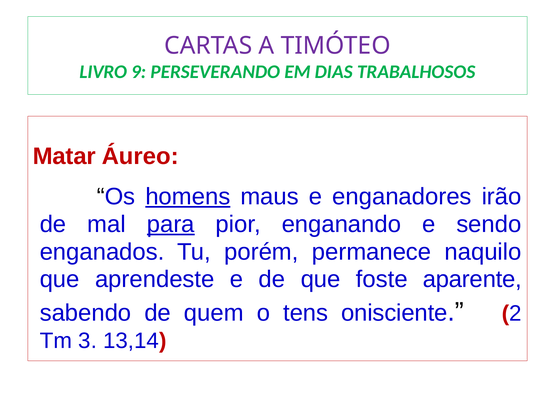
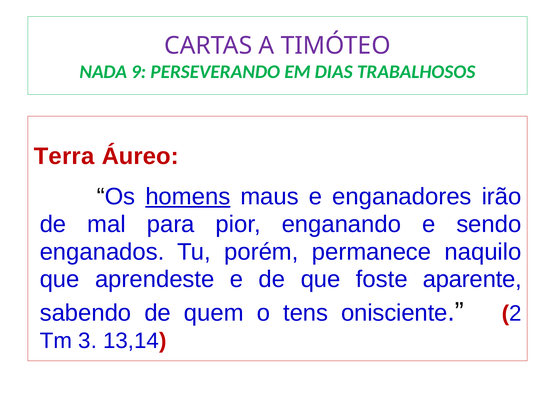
LIVRO: LIVRO -> NADA
Matar: Matar -> Terra
para underline: present -> none
